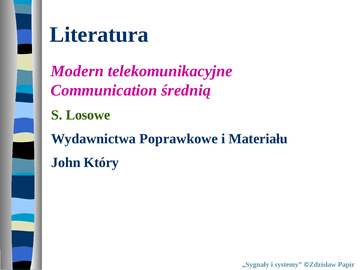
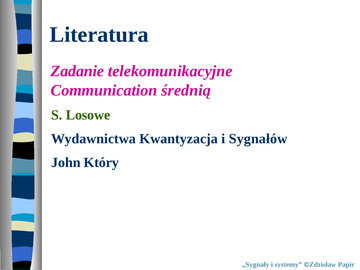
Modern: Modern -> Zadanie
Poprawkowe: Poprawkowe -> Kwantyzacja
Materiału: Materiału -> Sygnałów
